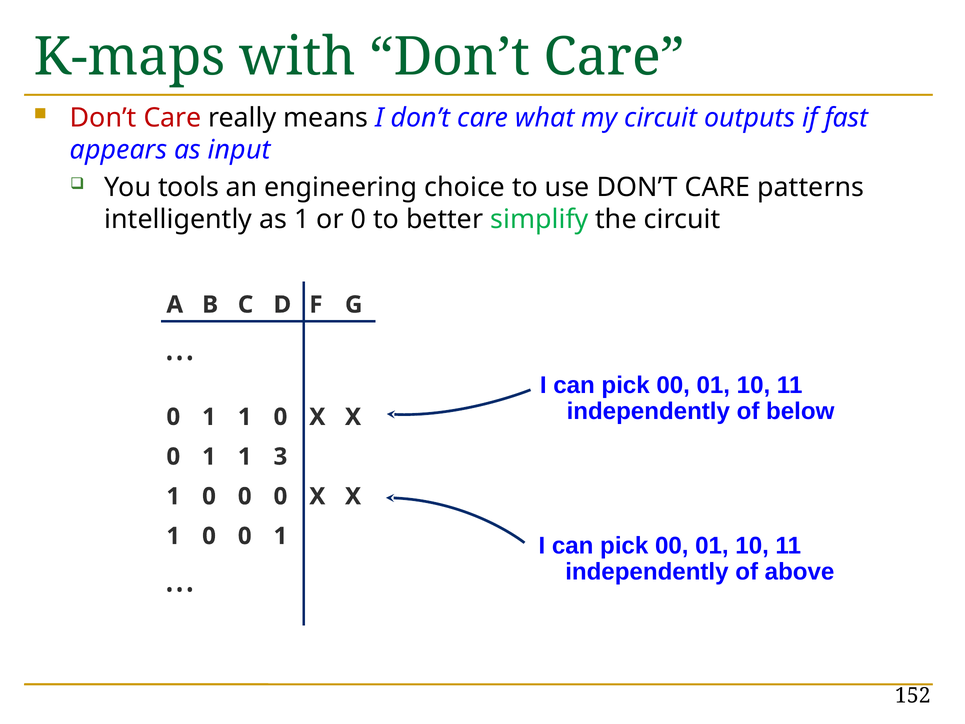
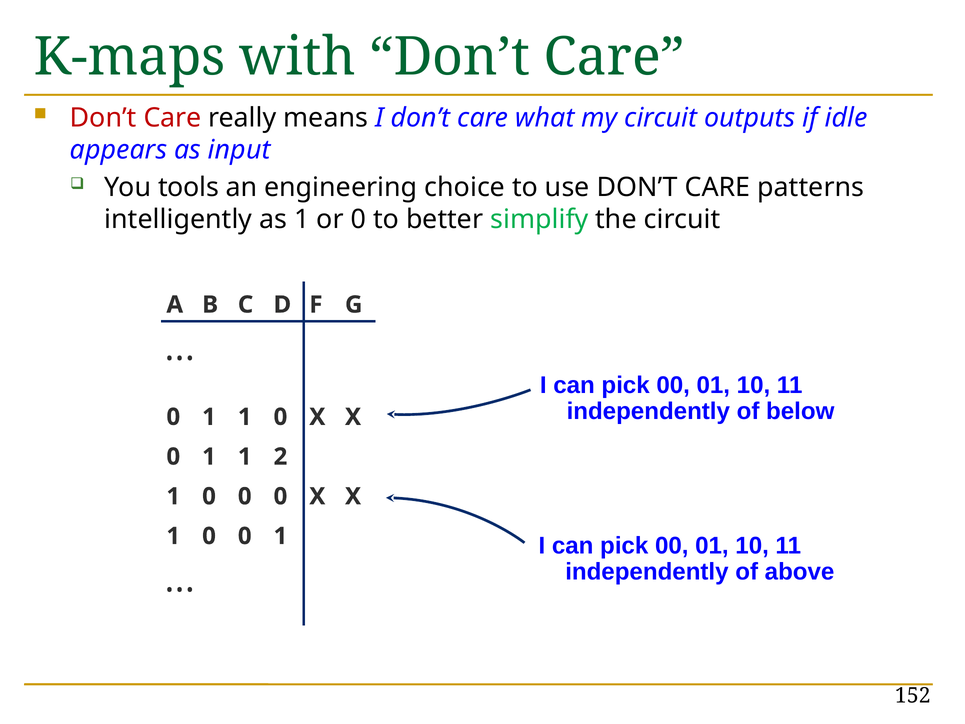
fast: fast -> idle
3: 3 -> 2
